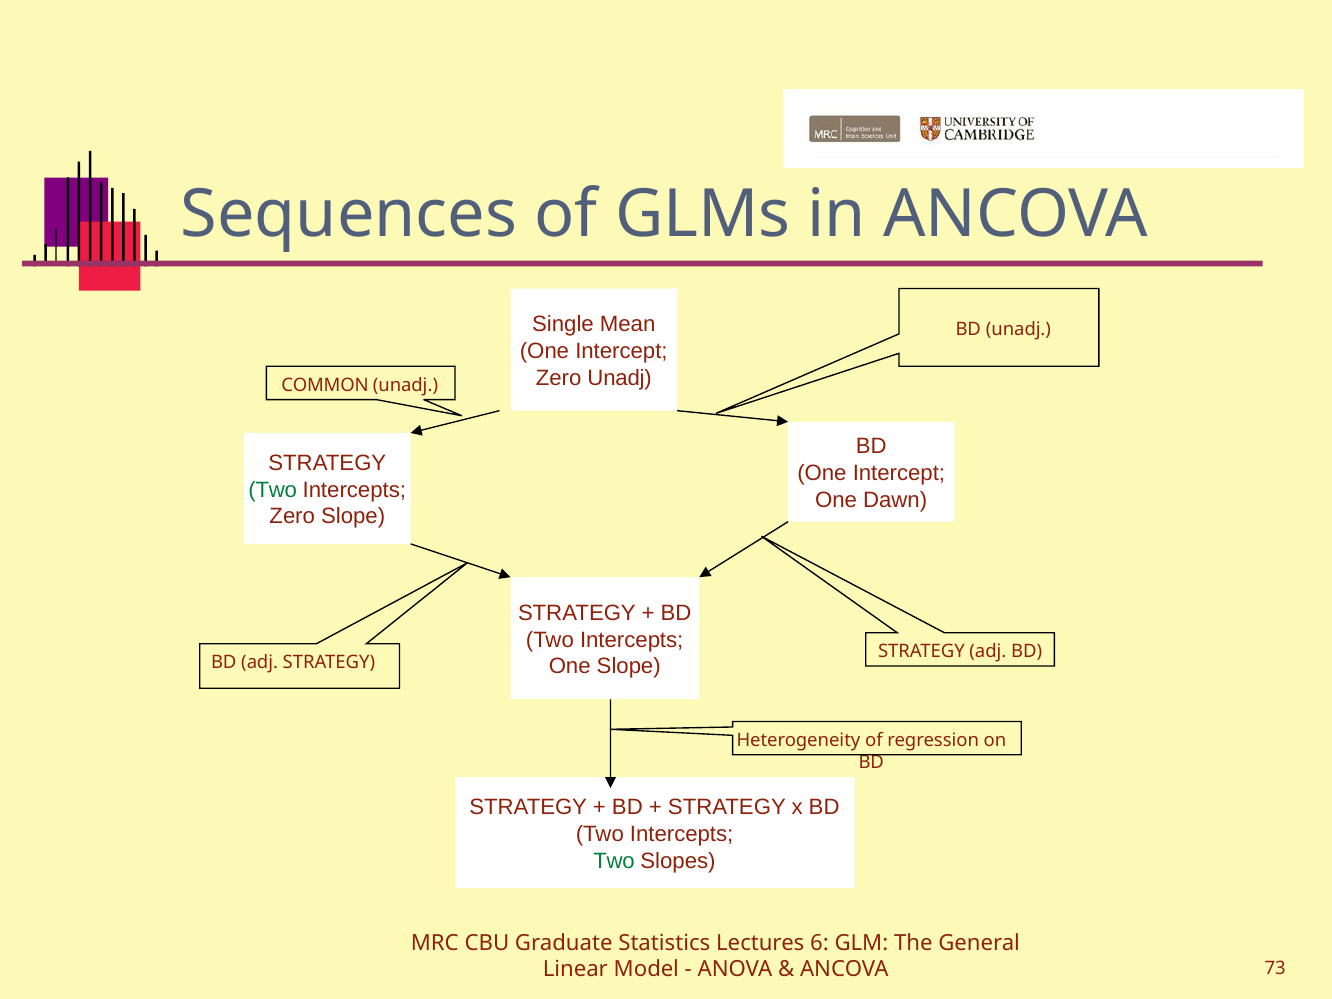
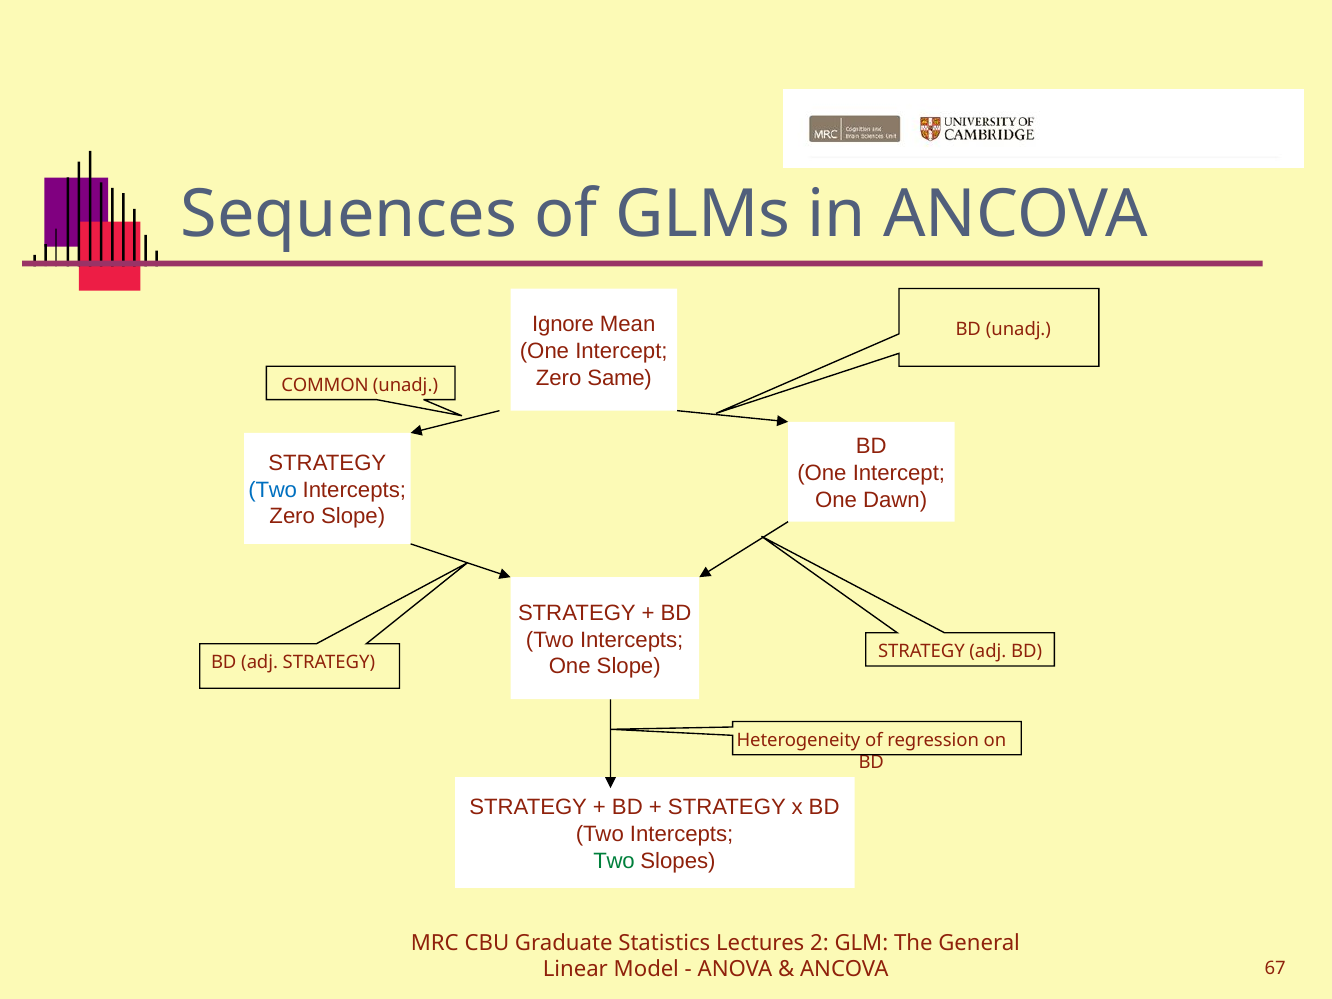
Single: Single -> Ignore
Zero Unadj: Unadj -> Same
Two at (273, 490) colour: green -> blue
6: 6 -> 2
73: 73 -> 67
